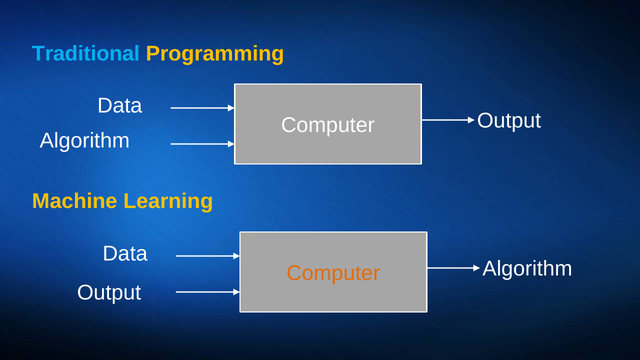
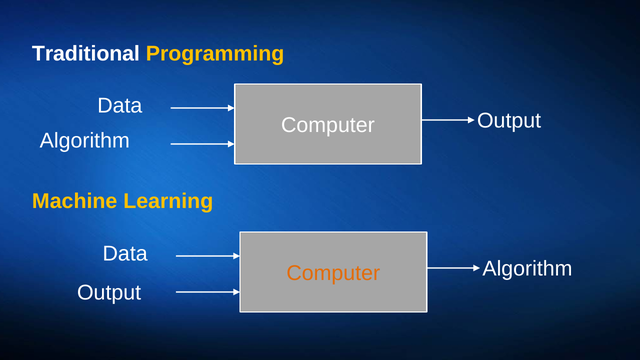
Traditional colour: light blue -> white
